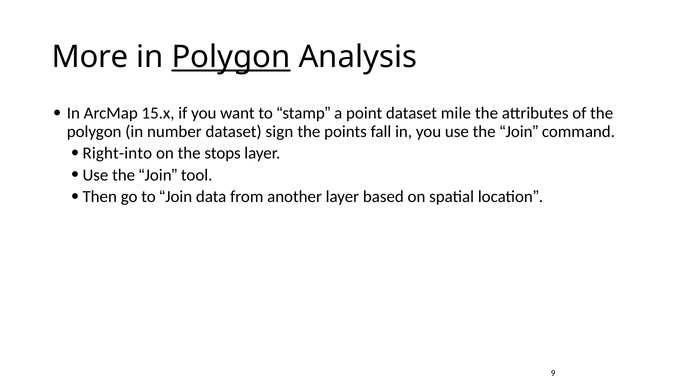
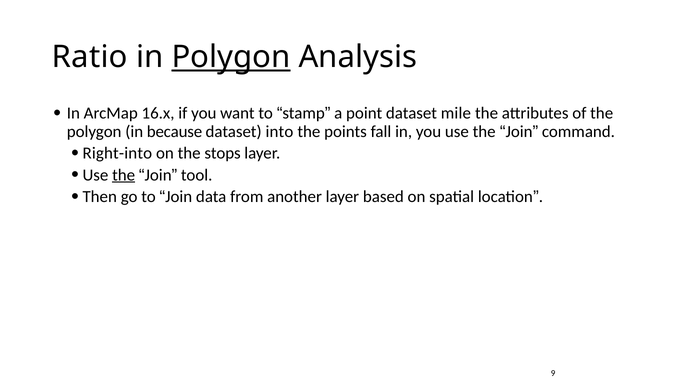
More: More -> Ratio
15.x: 15.x -> 16.x
number: number -> because
sign: sign -> into
the at (124, 175) underline: none -> present
